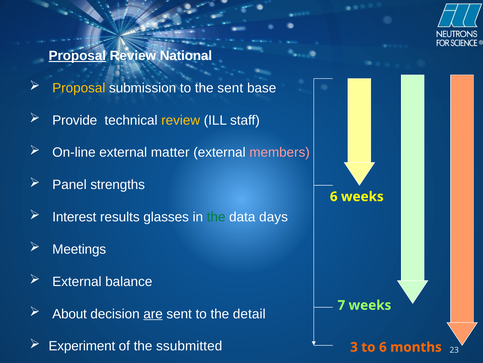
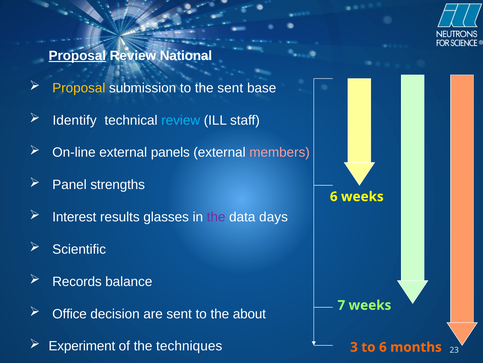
Provide: Provide -> Identify
review at (181, 120) colour: yellow -> light blue
matter: matter -> panels
the at (216, 217) colour: green -> purple
Meetings: Meetings -> Scientific
External at (77, 281): External -> Records
About: About -> Office
are underline: present -> none
detail: detail -> about
ssubmitted: ssubmitted -> techniques
